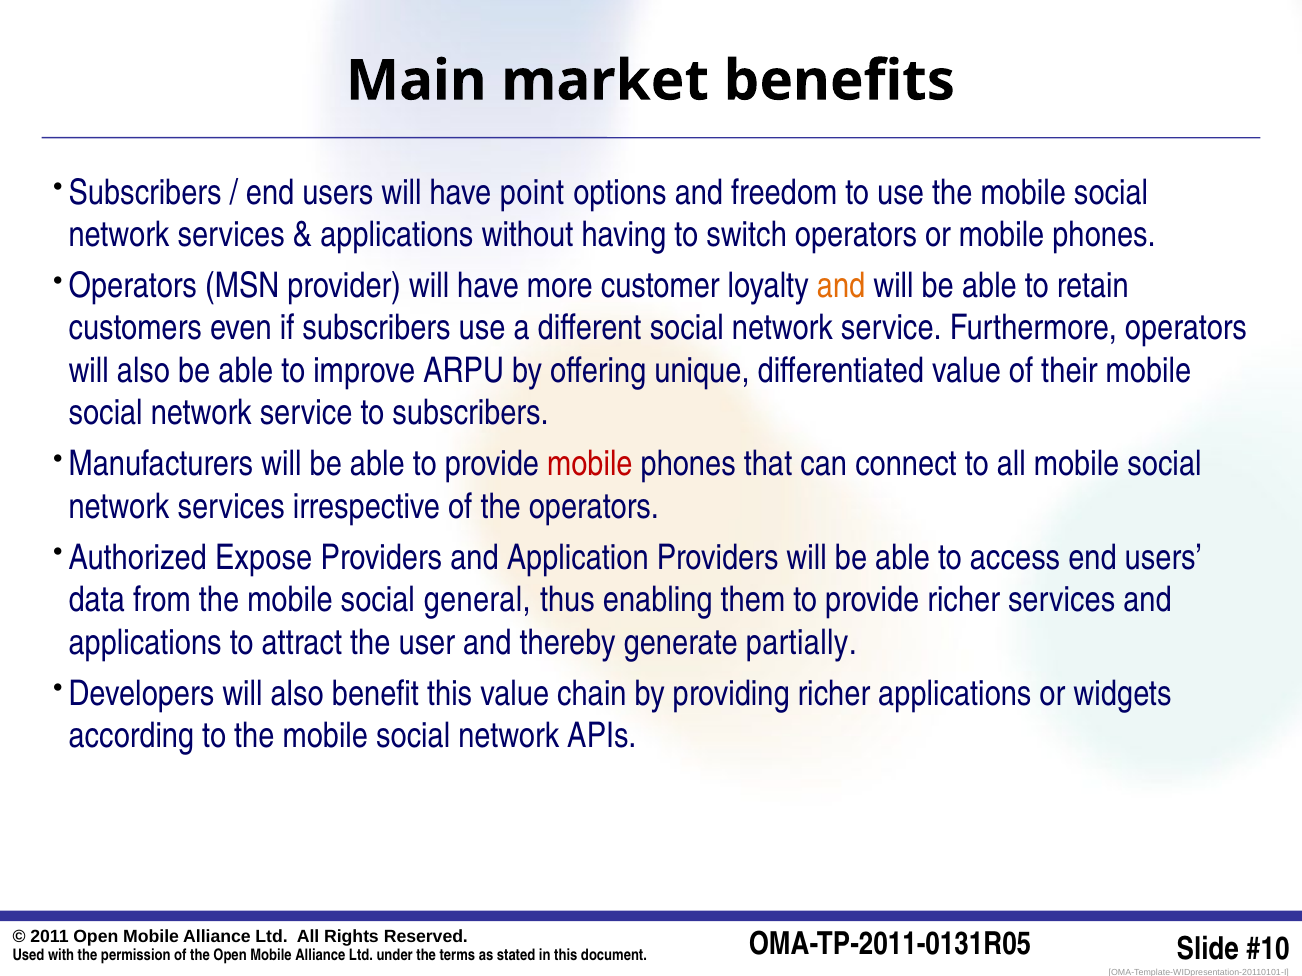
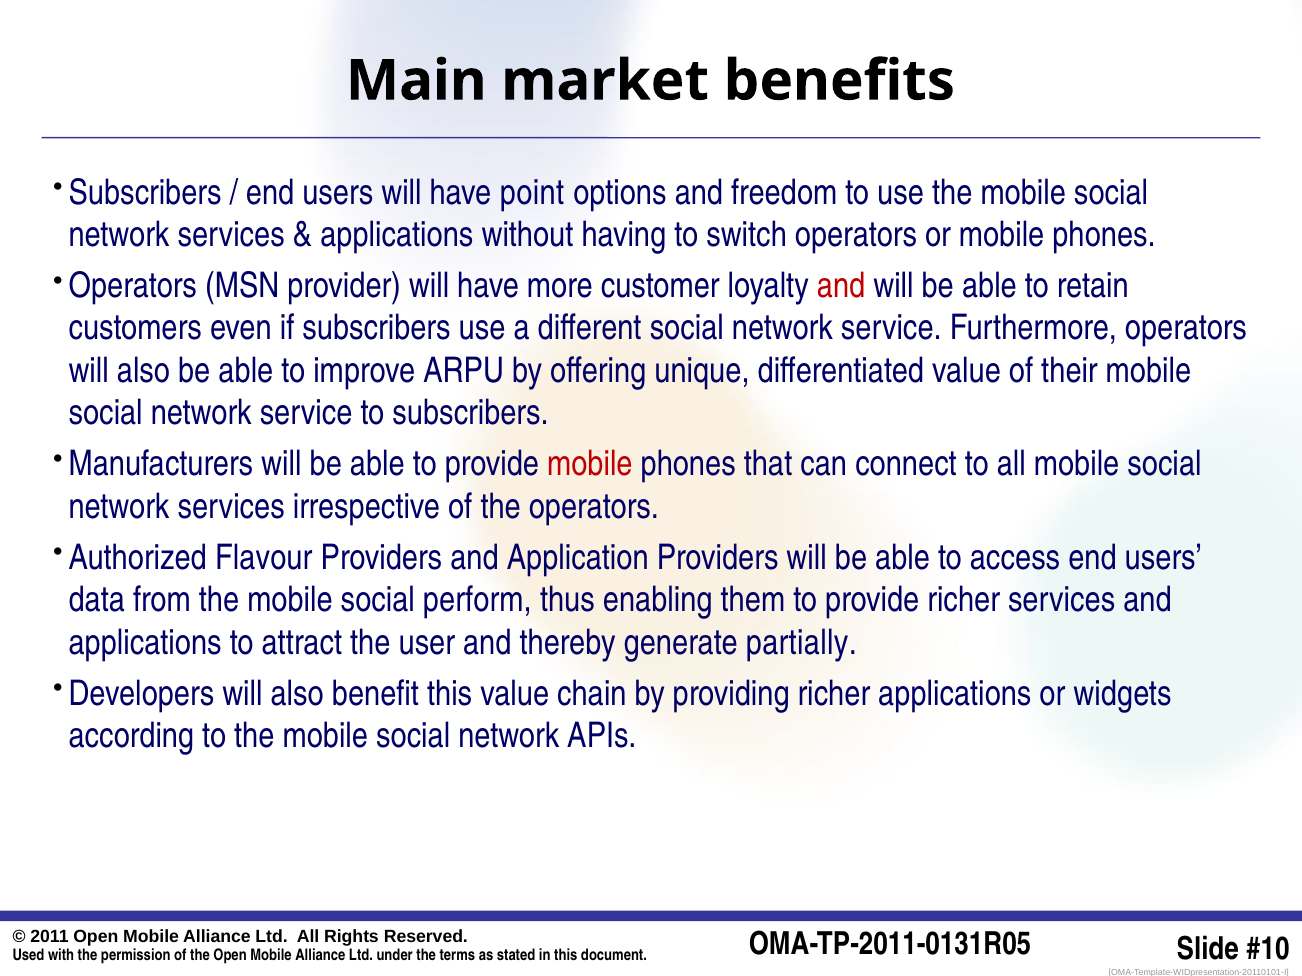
and at (841, 286) colour: orange -> red
Expose: Expose -> Flavour
general: general -> perform
